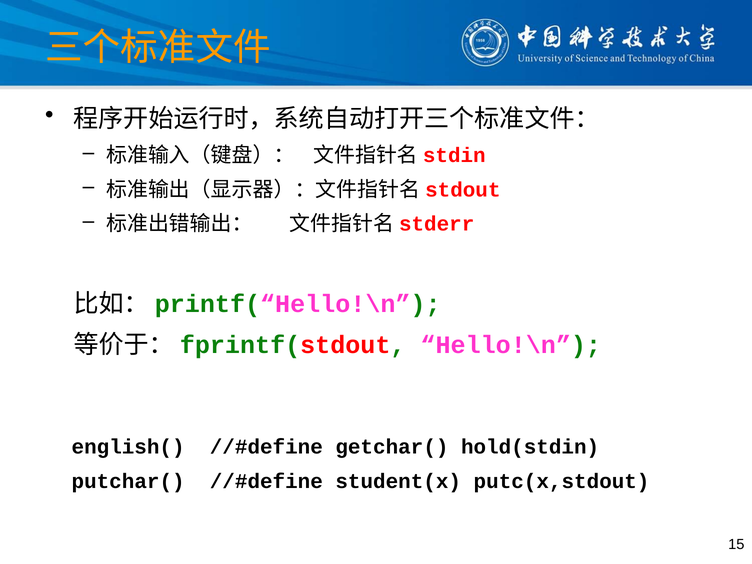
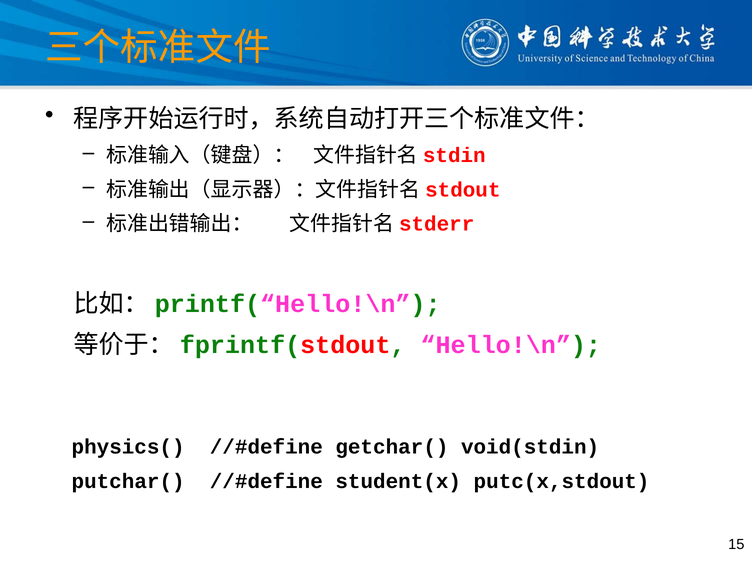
english(: english( -> physics(
hold(stdin: hold(stdin -> void(stdin
